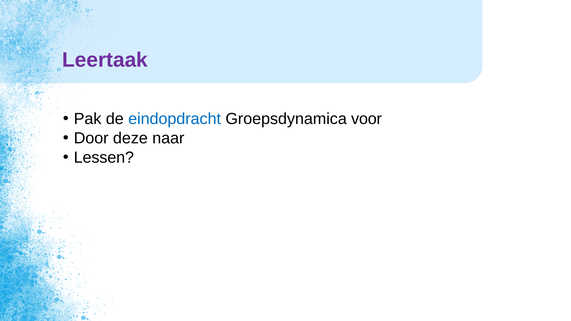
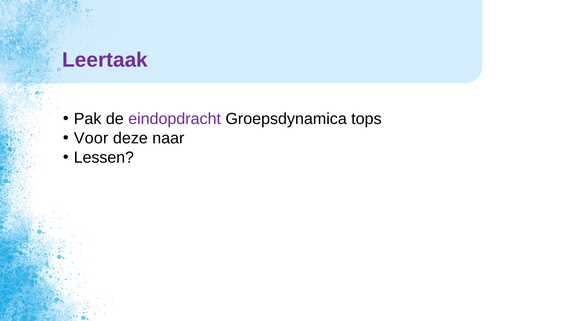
eindopdracht colour: blue -> purple
voor: voor -> tops
Door: Door -> Voor
